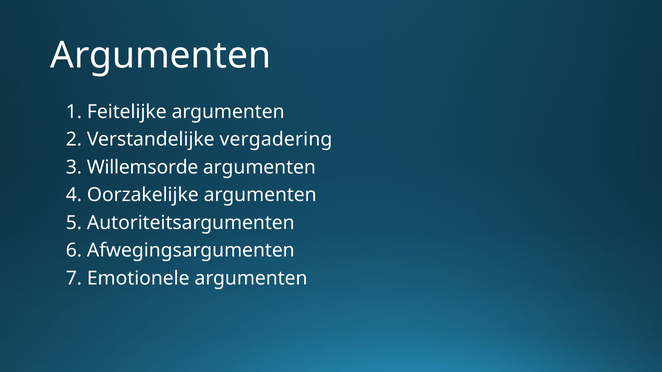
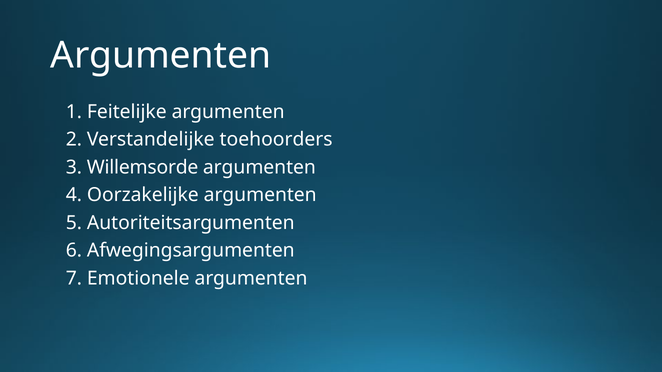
vergadering: vergadering -> toehoorders
